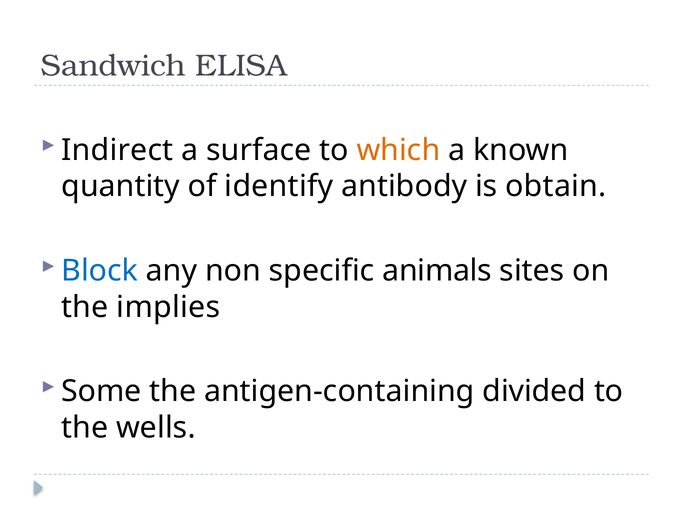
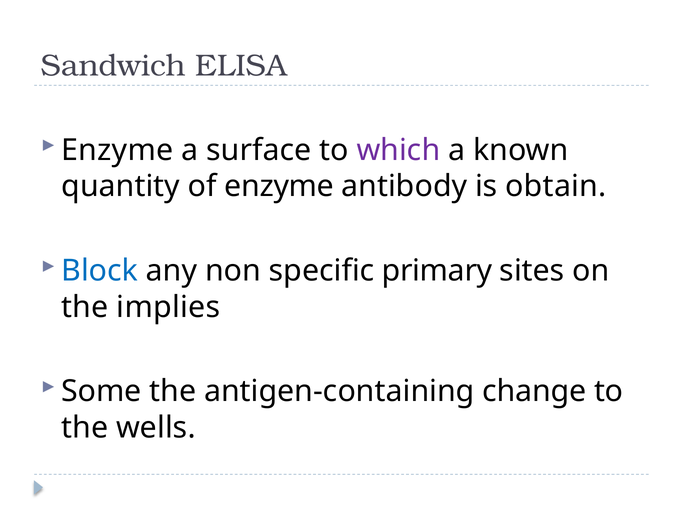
Indirect at (117, 150): Indirect -> Enzyme
which colour: orange -> purple
of identify: identify -> enzyme
animals: animals -> primary
divided: divided -> change
